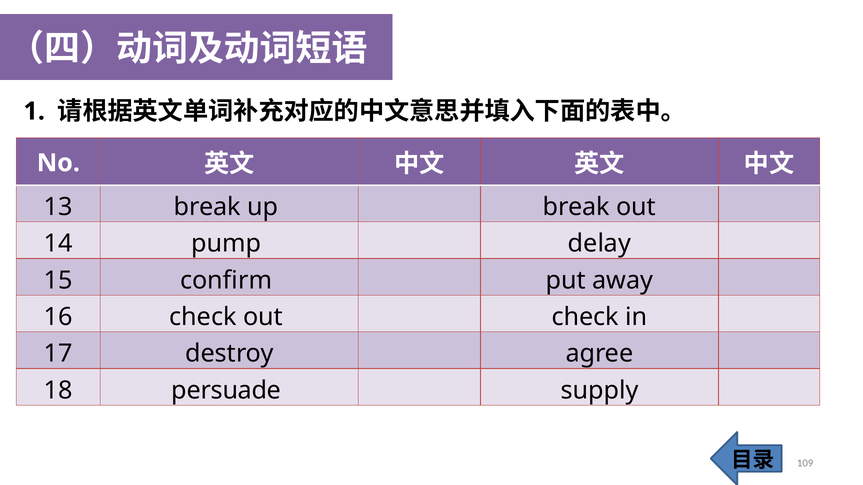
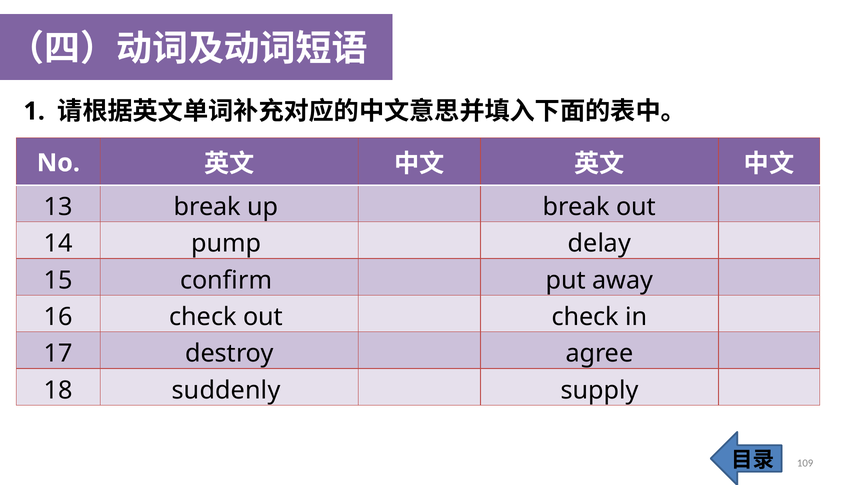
persuade: persuade -> suddenly
